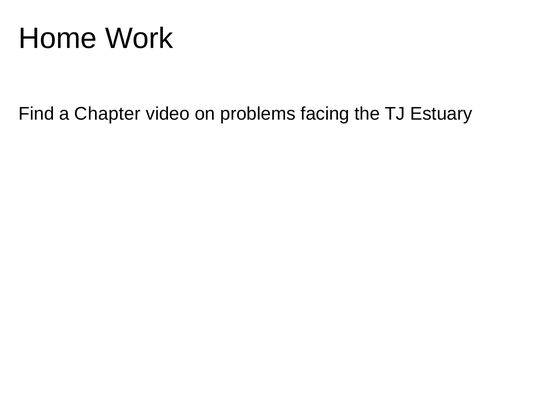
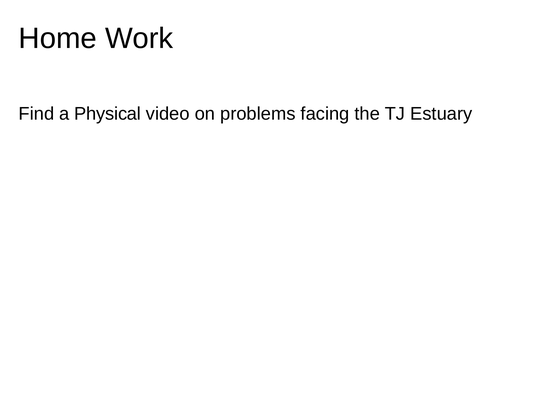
Chapter: Chapter -> Physical
